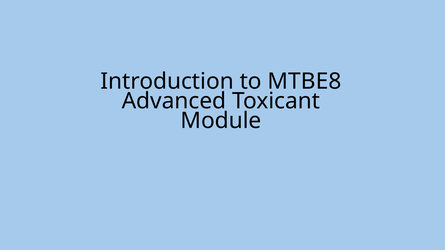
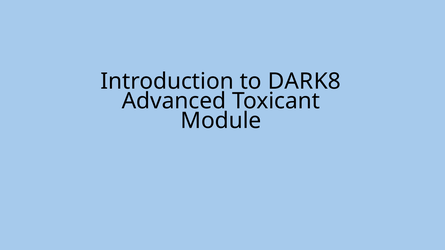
MTBE8: MTBE8 -> DARK8
